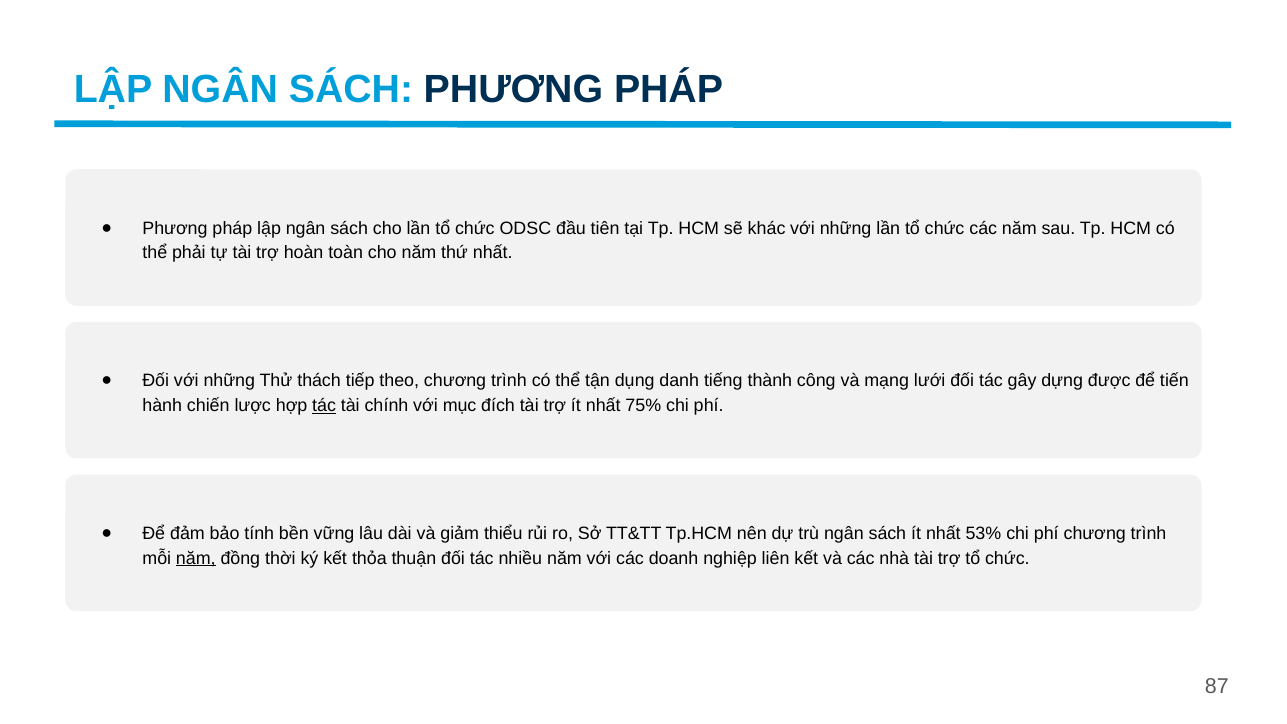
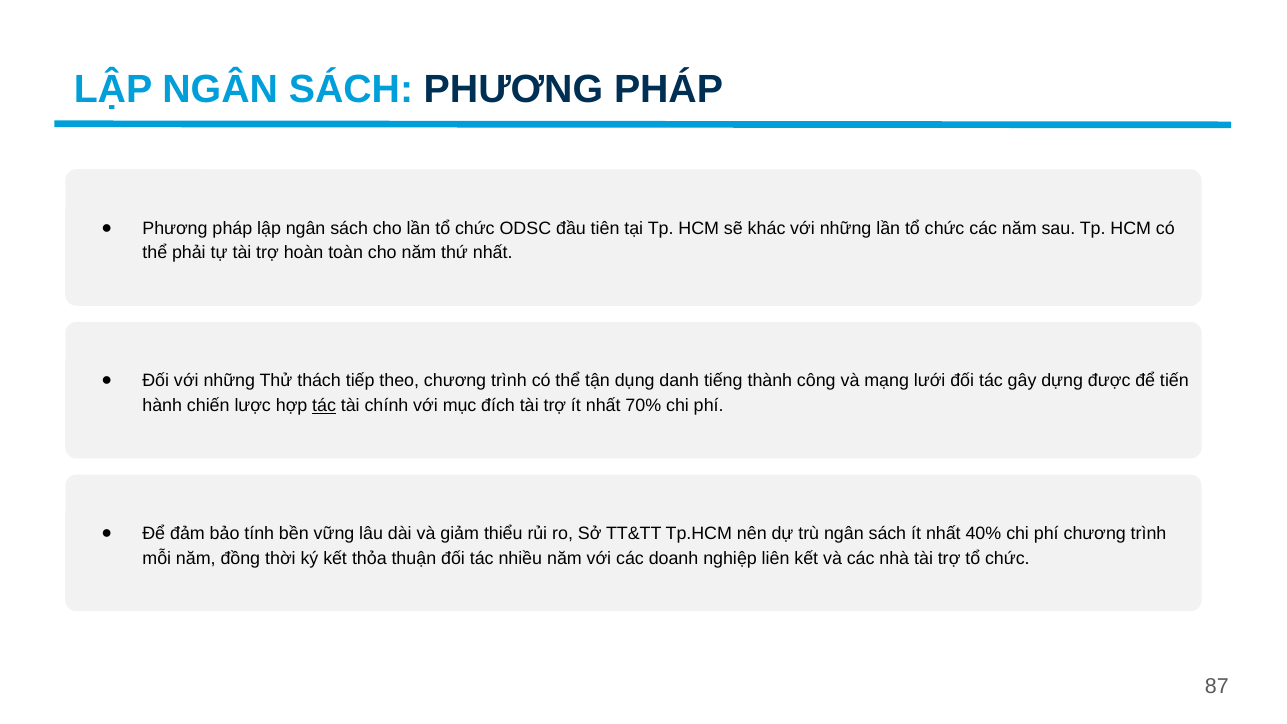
75%: 75% -> 70%
53%: 53% -> 40%
năm at (196, 558) underline: present -> none
